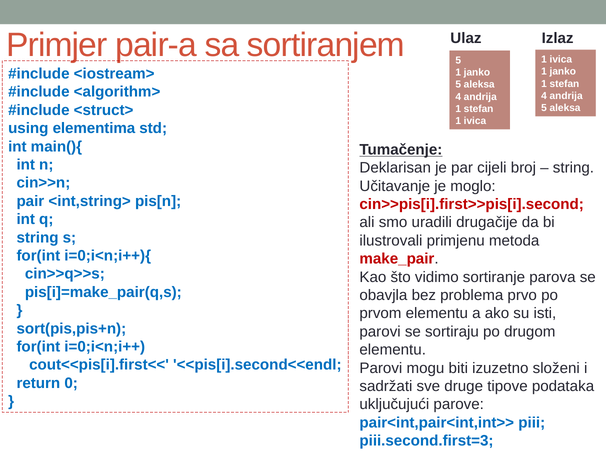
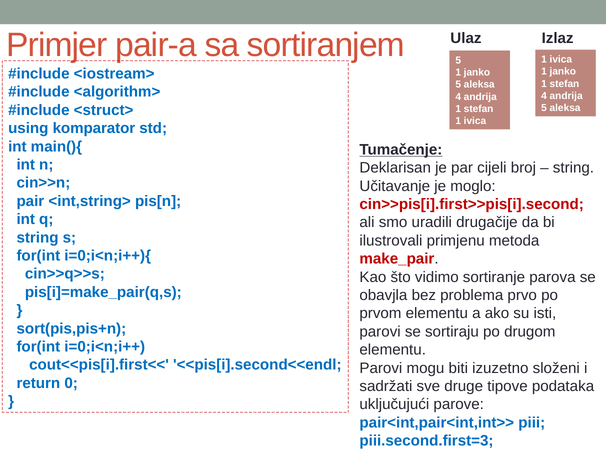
elementima: elementima -> komparator
